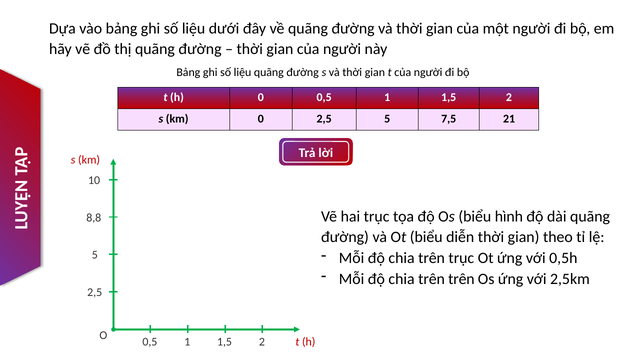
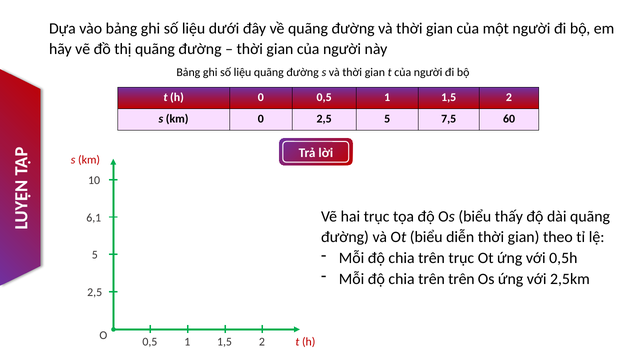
21: 21 -> 60
hình: hình -> thấy
8,8: 8,8 -> 6,1
